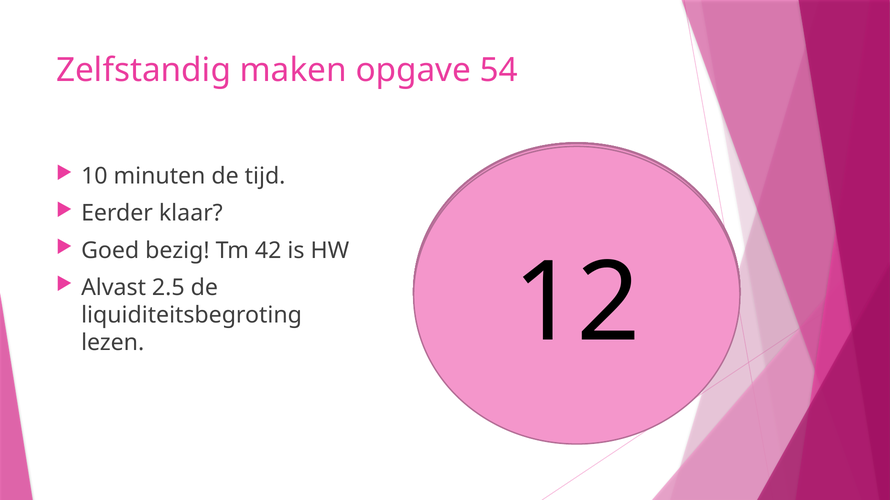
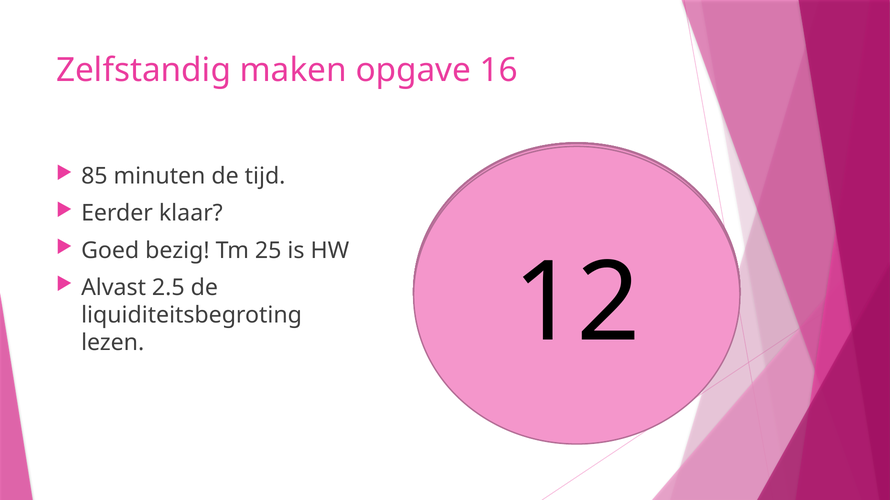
54: 54 -> 16
10 at (94, 177): 10 -> 85
42: 42 -> 25
